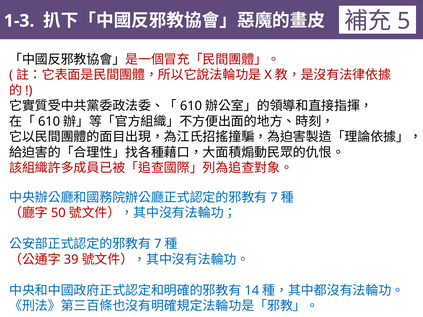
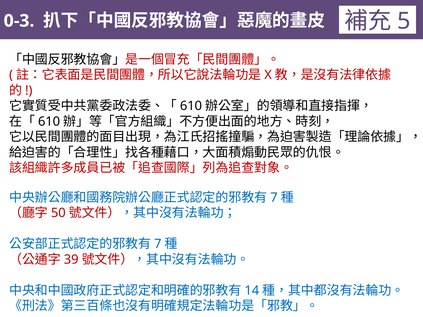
1-3: 1-3 -> 0-3
